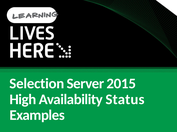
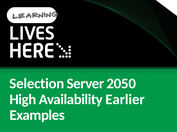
2015: 2015 -> 2050
Status: Status -> Earlier
